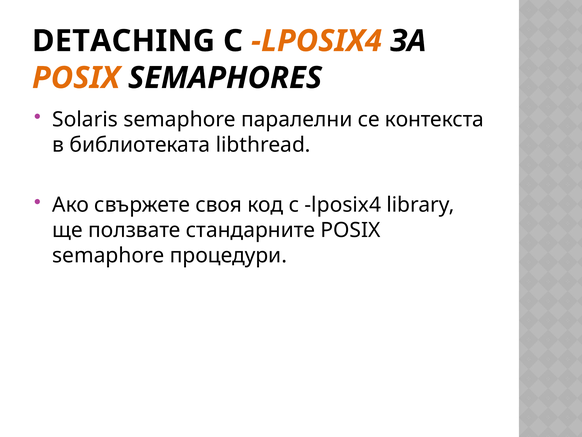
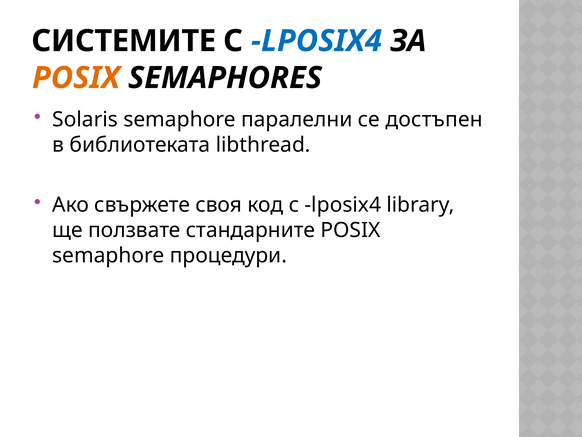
DETACHING: DETACHING -> СИСТЕМИТЕ
LPOSIX4 at (317, 41) colour: orange -> blue
контекста: контекста -> достъпен
